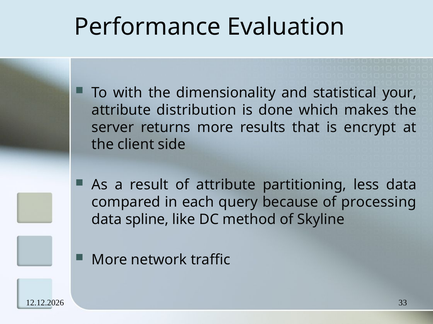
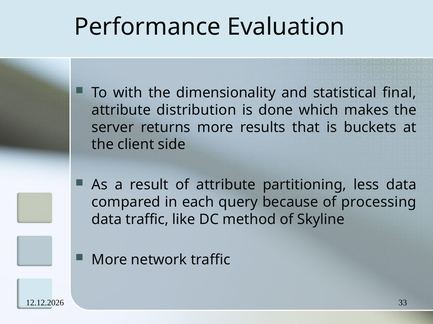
your: your -> final
encrypt: encrypt -> buckets
data spline: spline -> traffic
